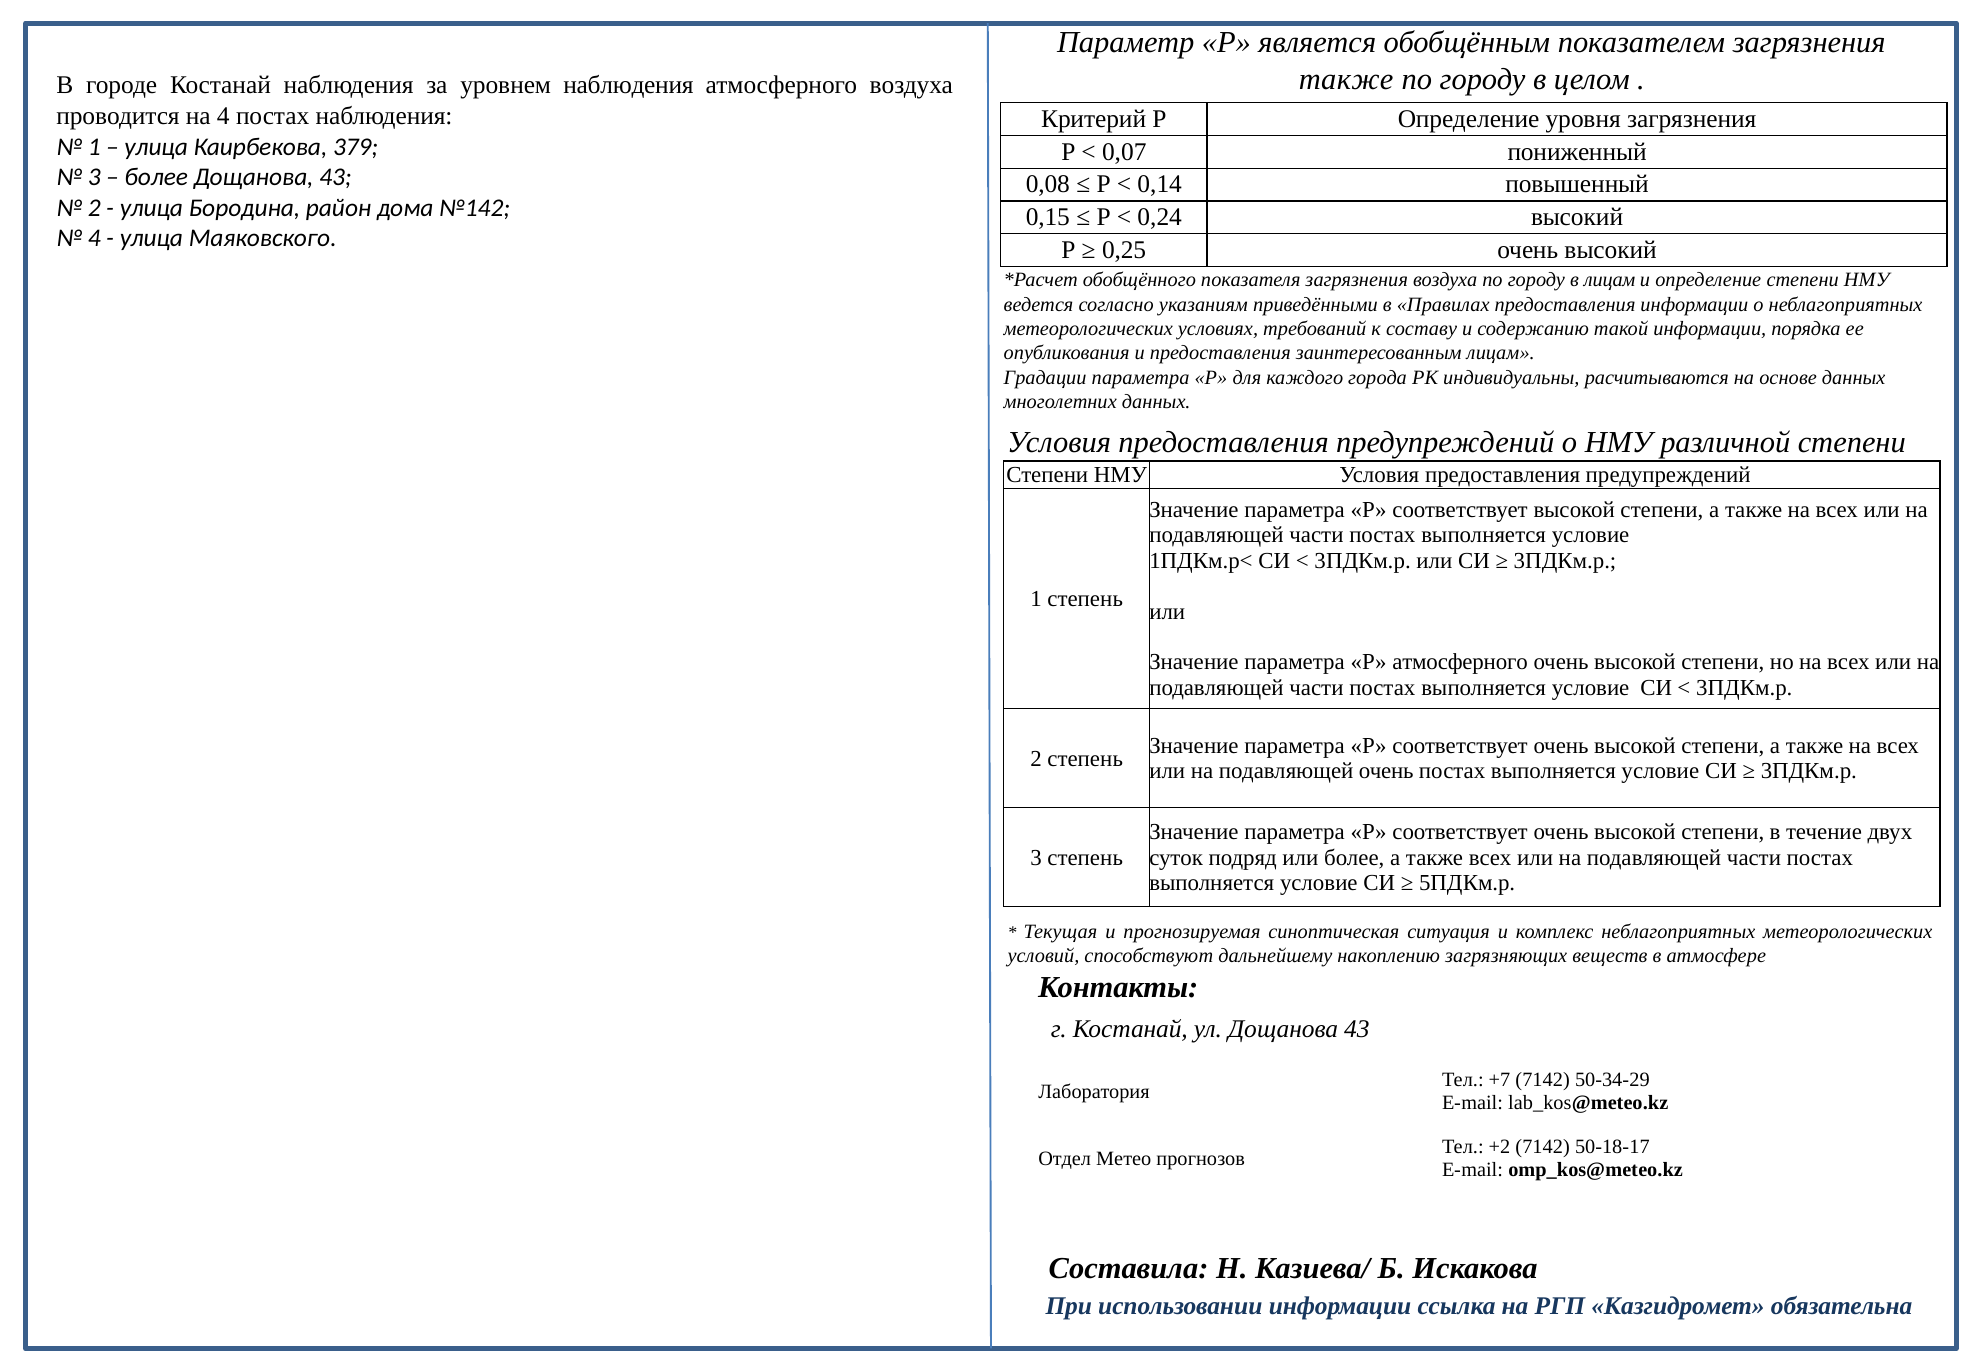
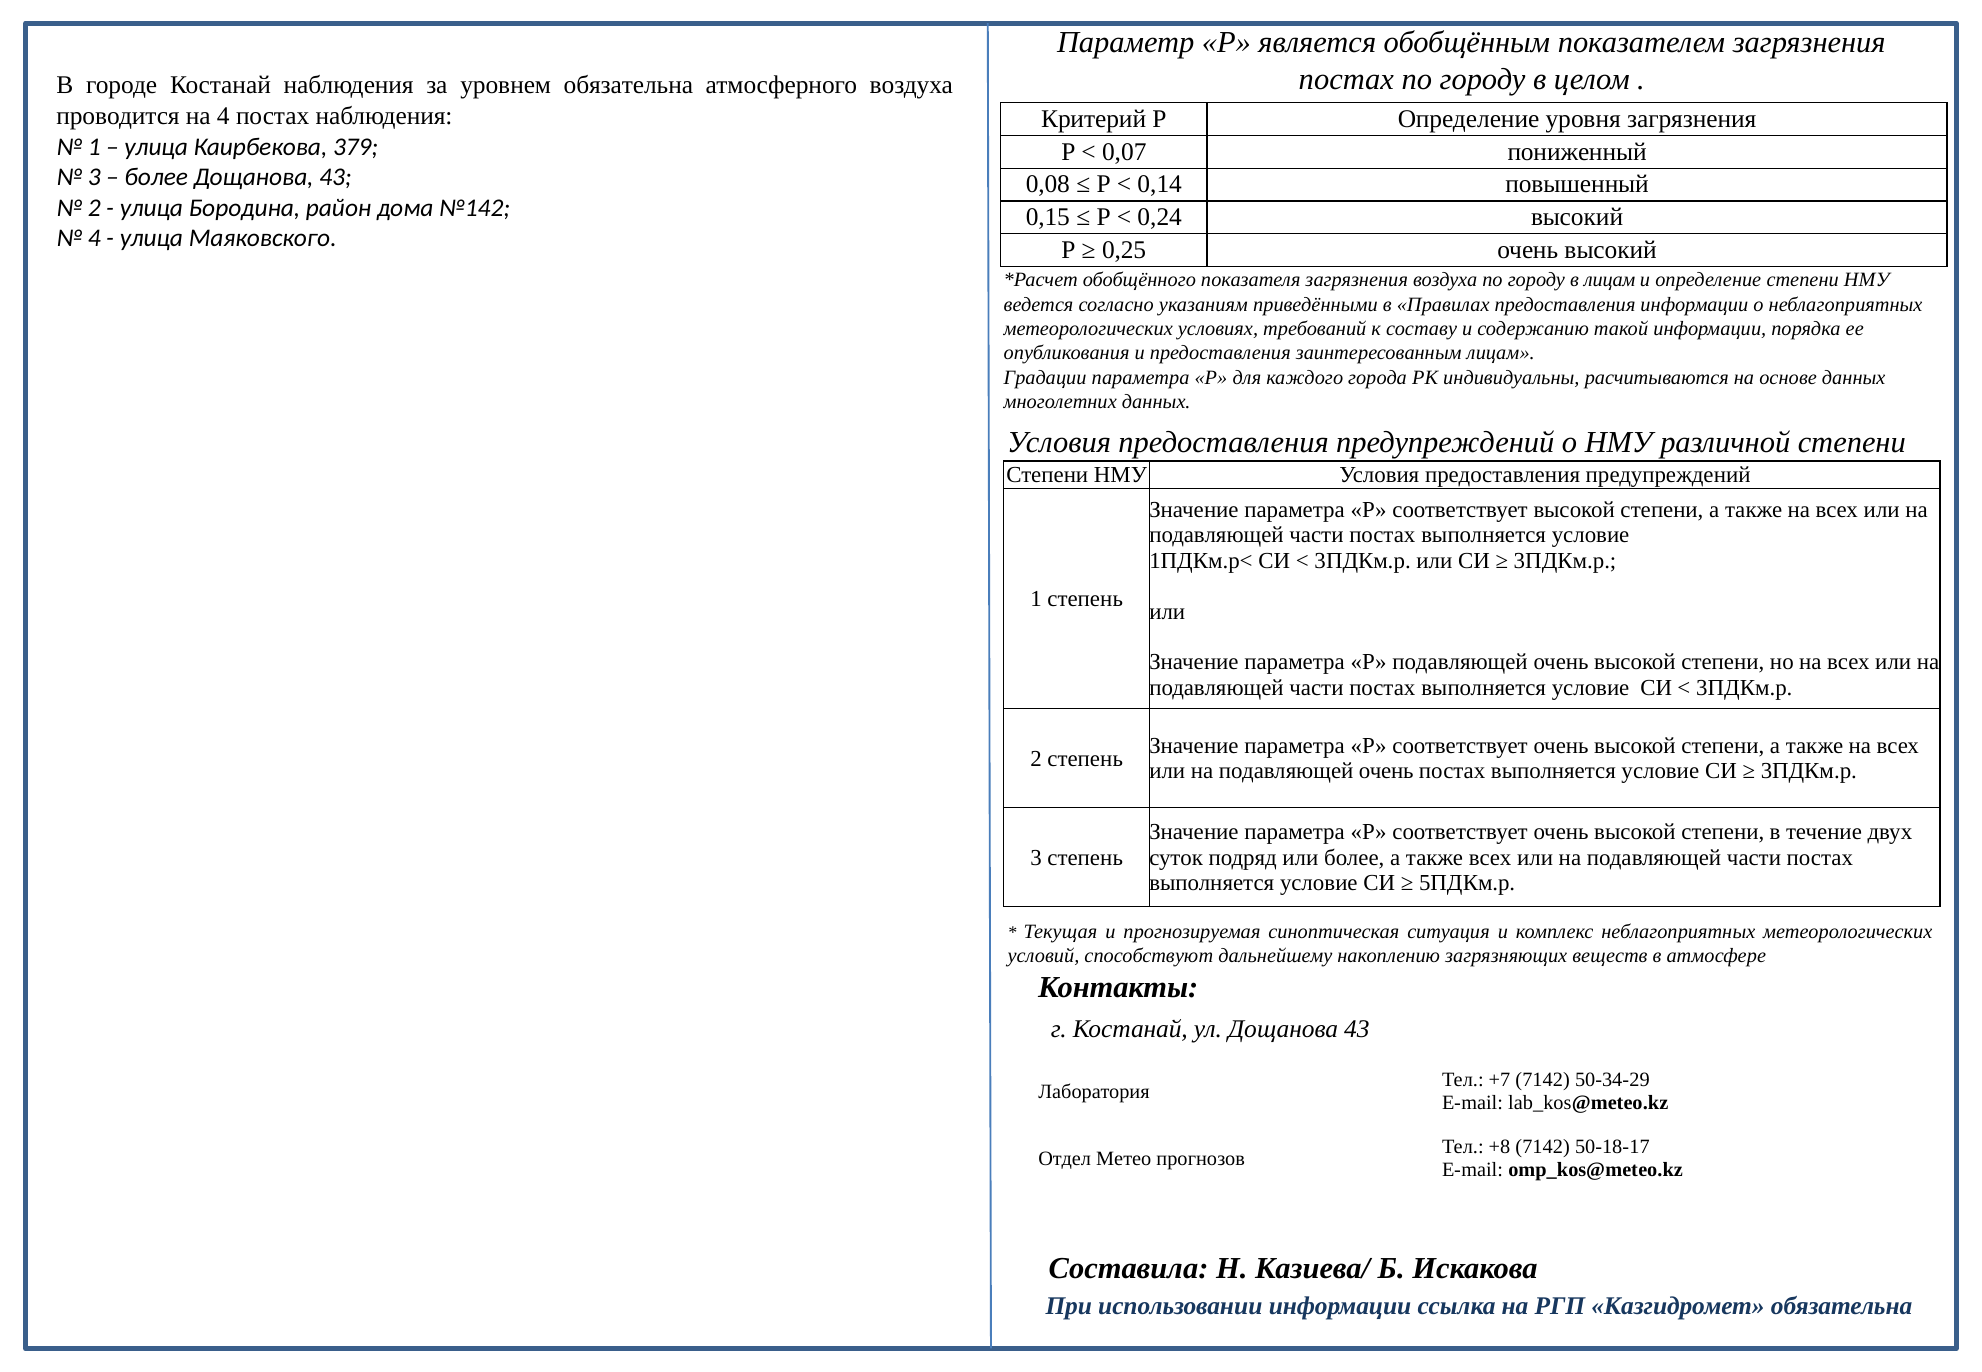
также at (1346, 79): также -> постах
уровнем наблюдения: наблюдения -> обязательна
Р атмосферного: атмосферного -> подавляющей
+2: +2 -> +8
